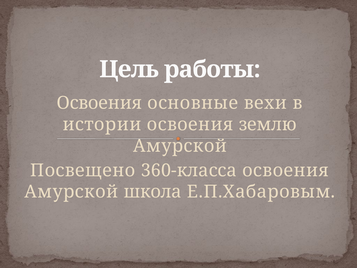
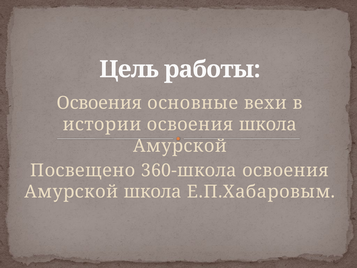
освоения землю: землю -> школа
360-класса: 360-класса -> 360-школа
